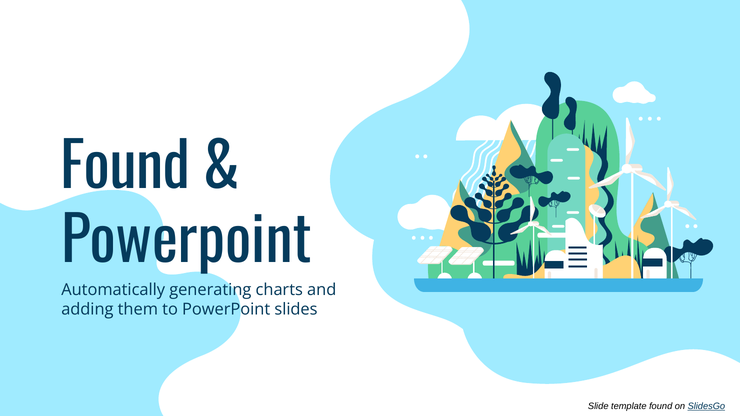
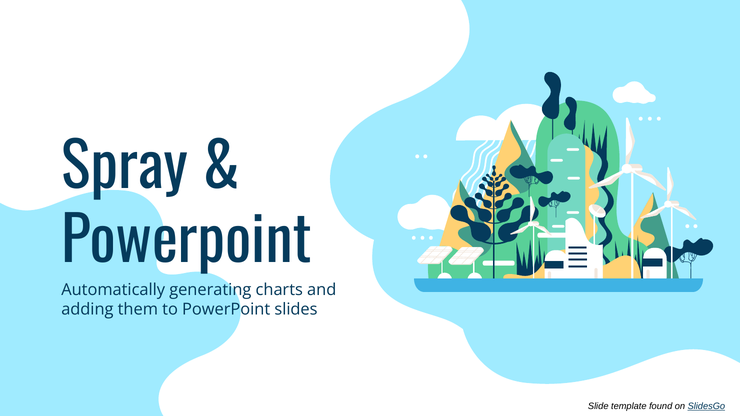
Found at (125, 168): Found -> Spray
